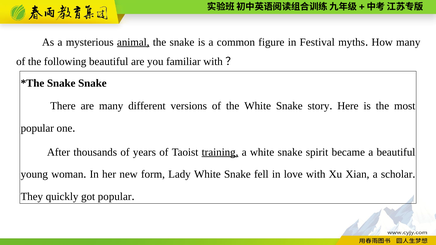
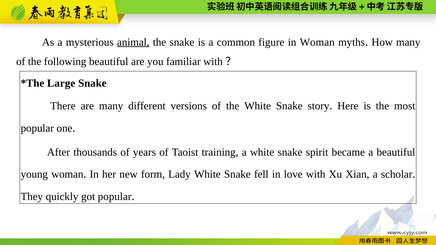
in Festival: Festival -> Woman
Snake at (61, 83): Snake -> Large
training underline: present -> none
